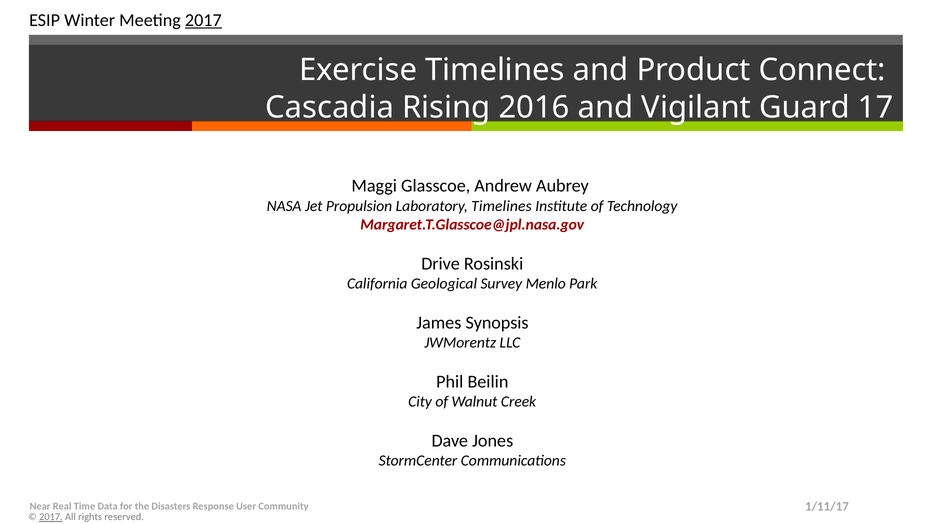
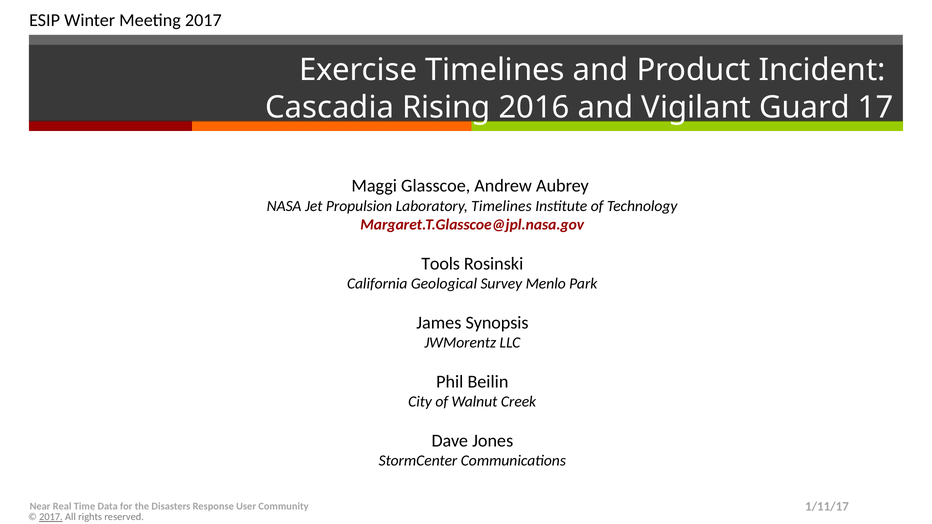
2017 at (203, 20) underline: present -> none
Connect: Connect -> Incident
Drive: Drive -> Tools
